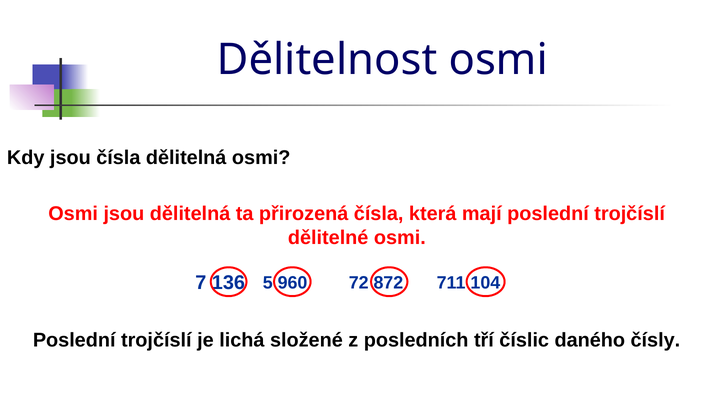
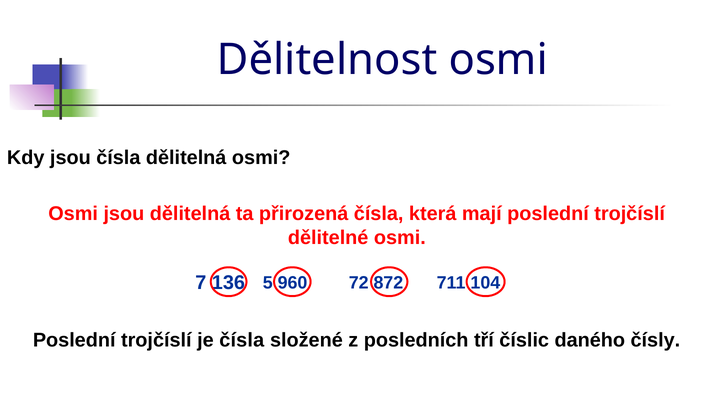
je lichá: lichá -> čísla
